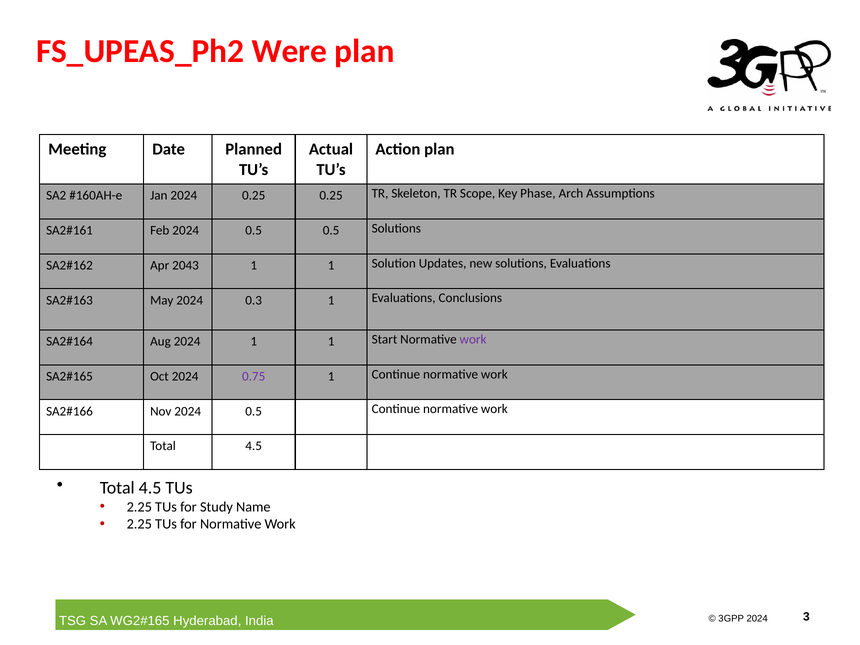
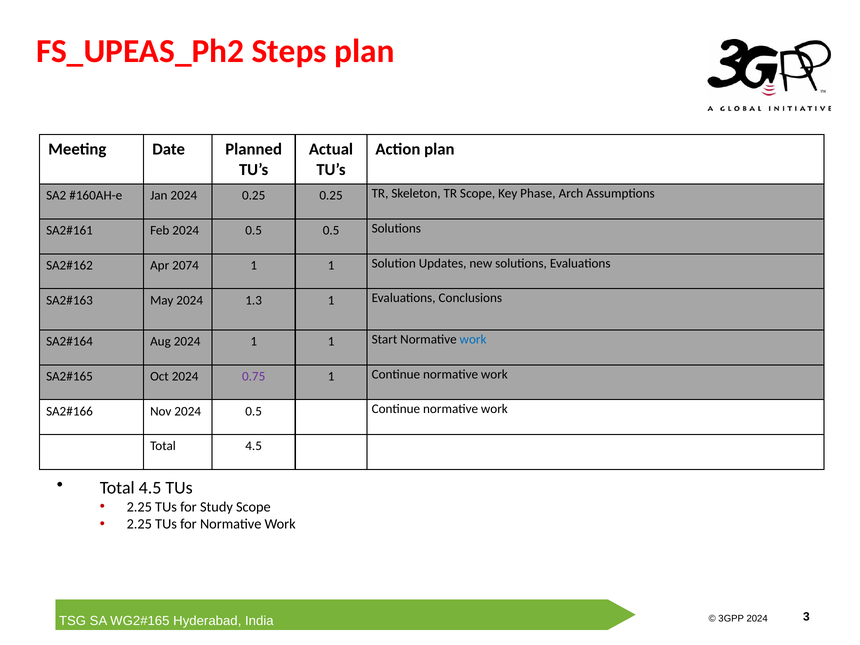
Were: Were -> Steps
2043: 2043 -> 2074
0.3: 0.3 -> 1.3
work at (473, 339) colour: purple -> blue
Study Name: Name -> Scope
